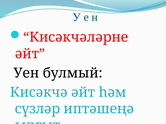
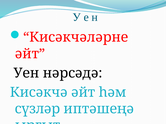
булмый: булмый -> нәрсәдә
